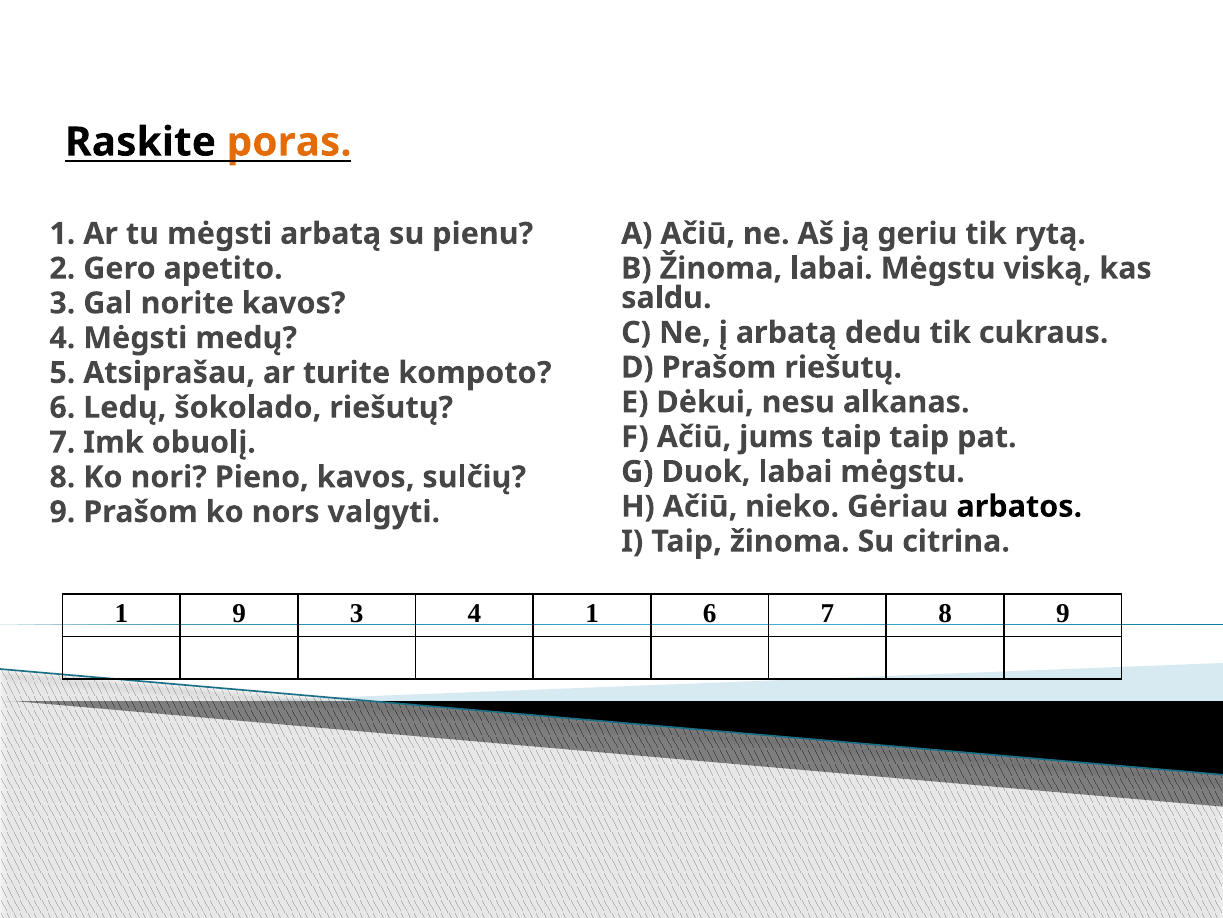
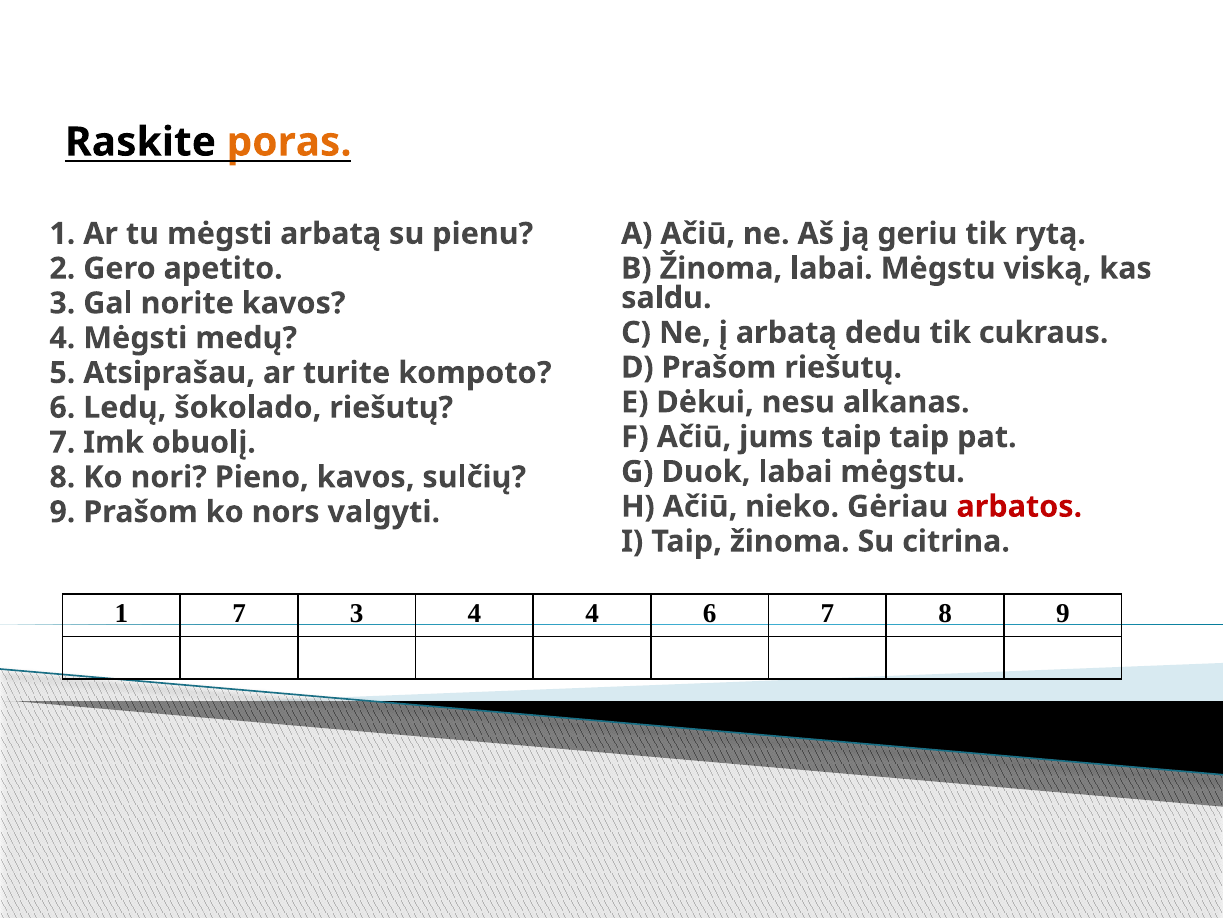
arbatos colour: black -> red
1 9: 9 -> 7
4 1: 1 -> 4
